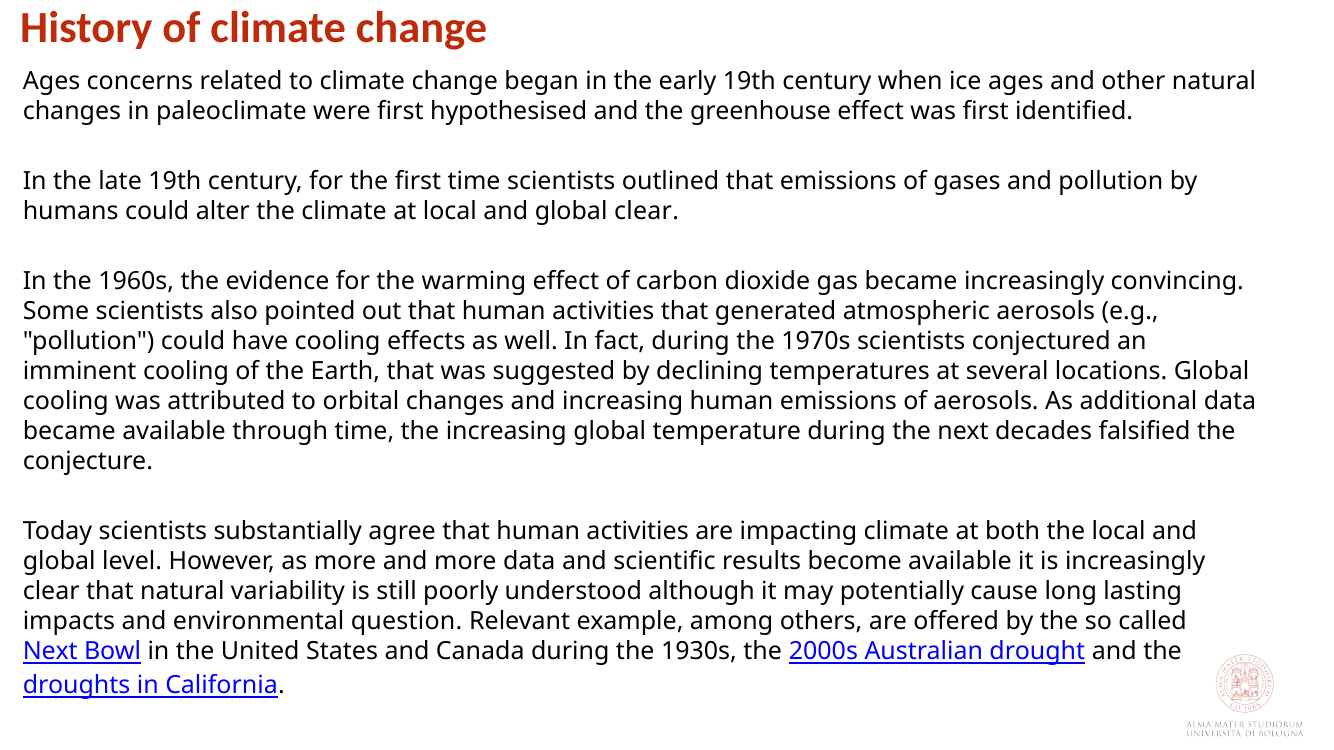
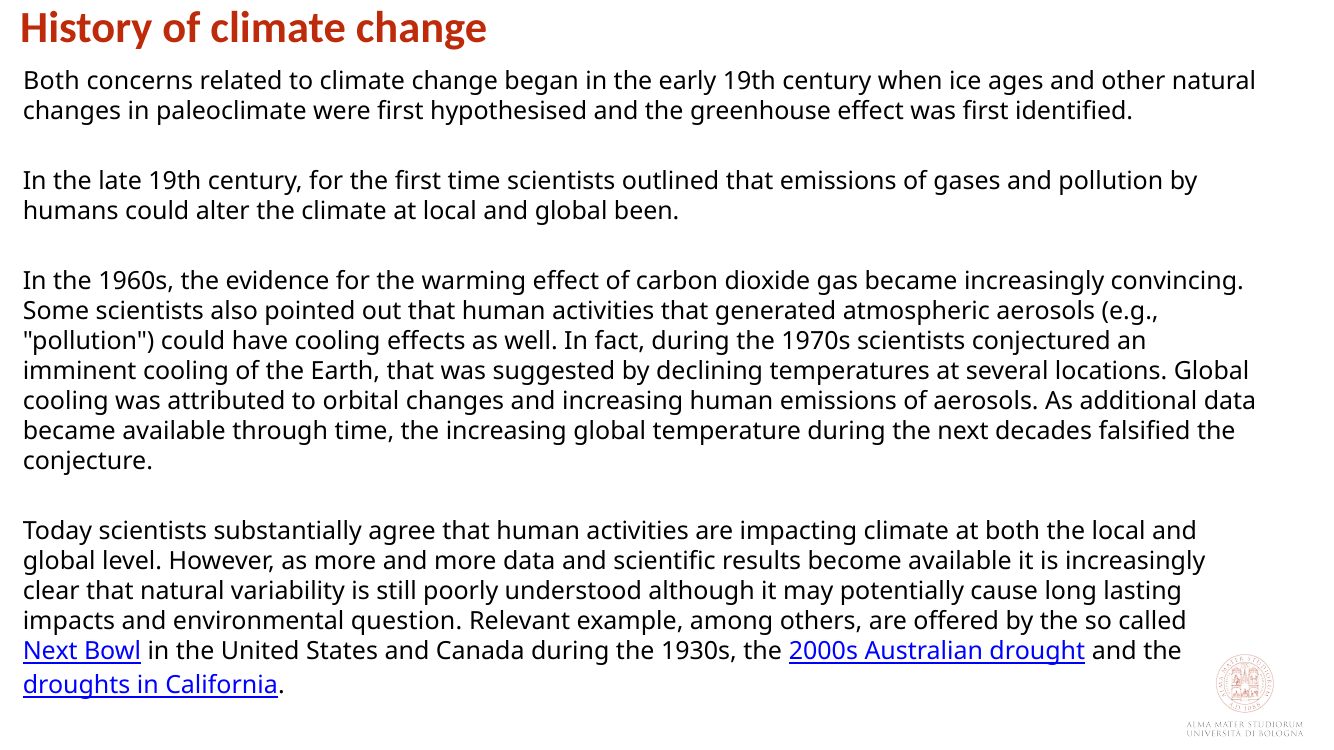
Ages at (52, 82): Ages -> Both
global clear: clear -> been
